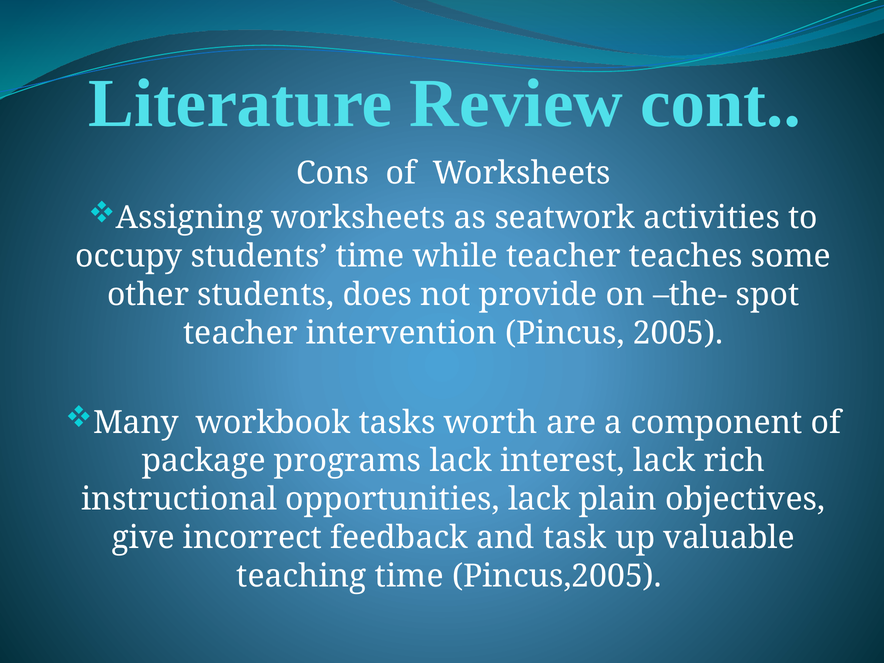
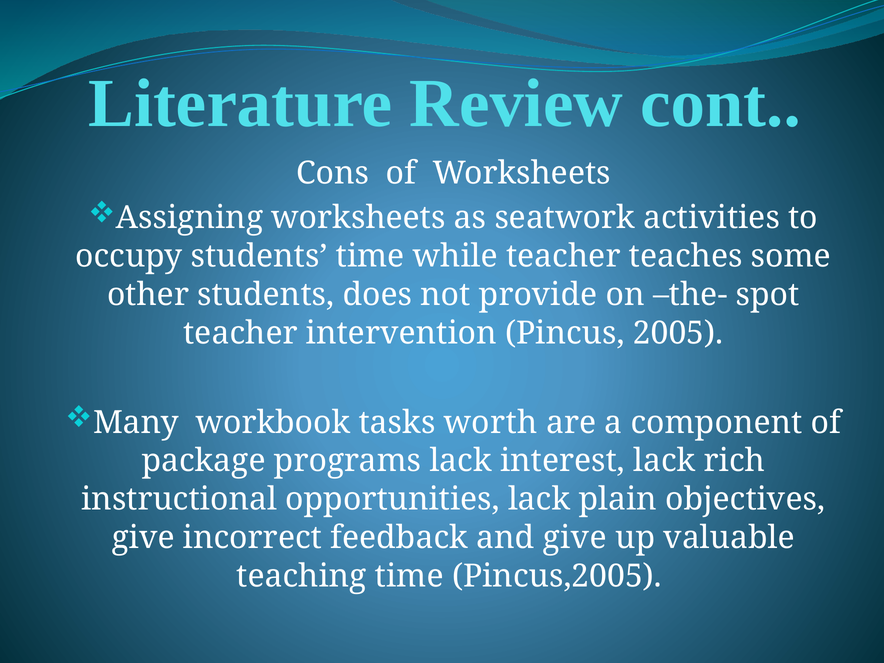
and task: task -> give
